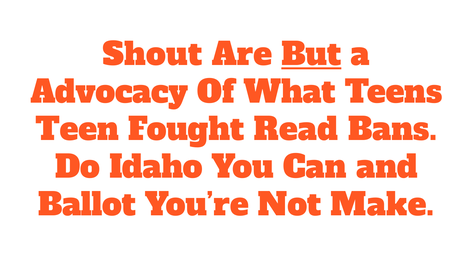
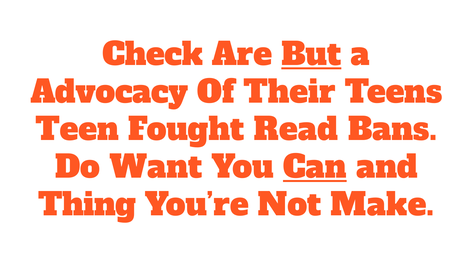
Shout: Shout -> Check
What: What -> Their
Idaho: Idaho -> Want
Can underline: none -> present
Ballot: Ballot -> Thing
